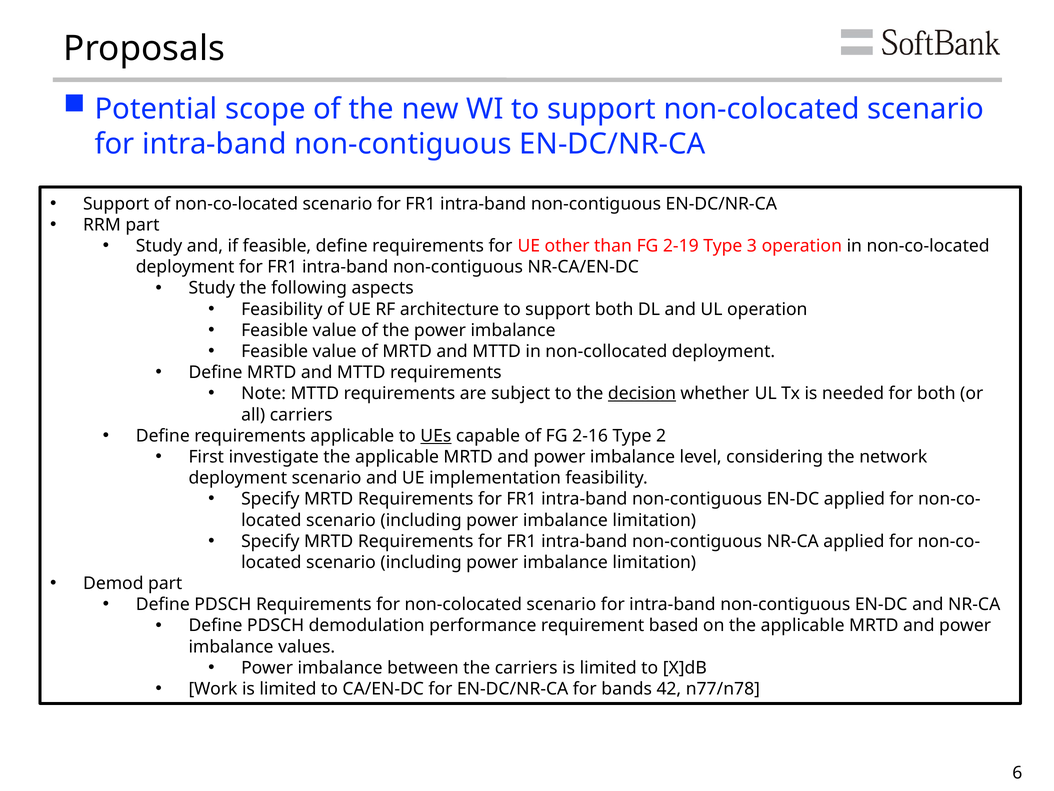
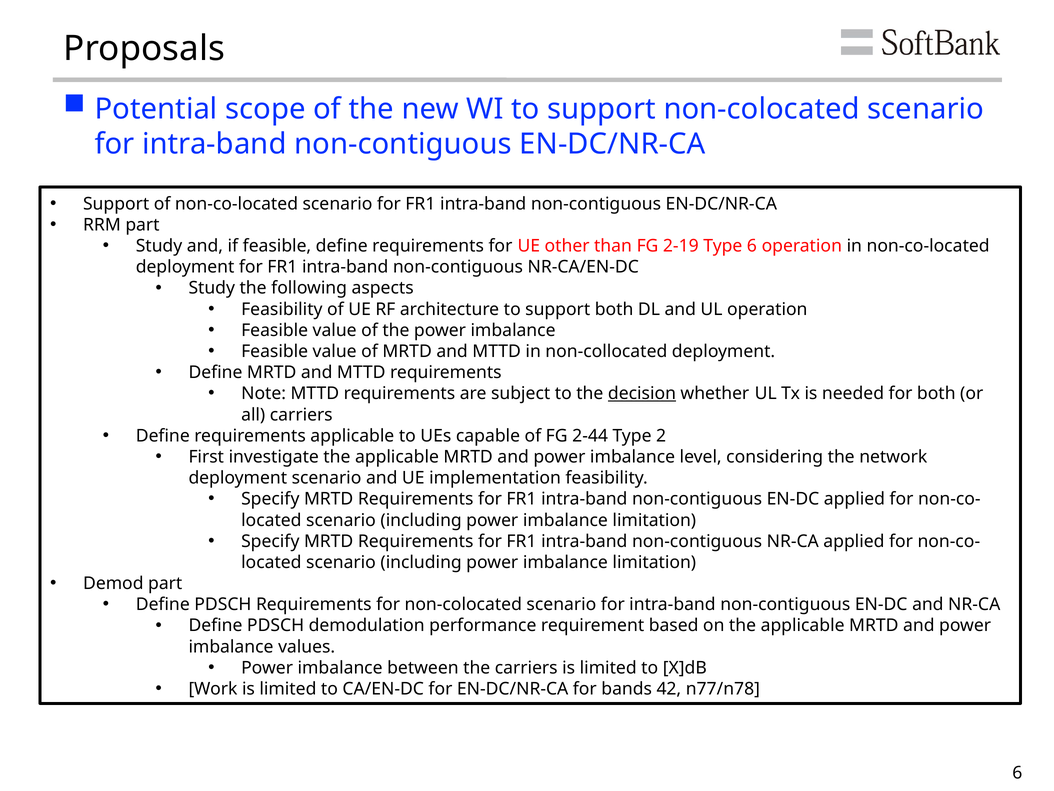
Type 3: 3 -> 6
UEs underline: present -> none
2-16: 2-16 -> 2-44
